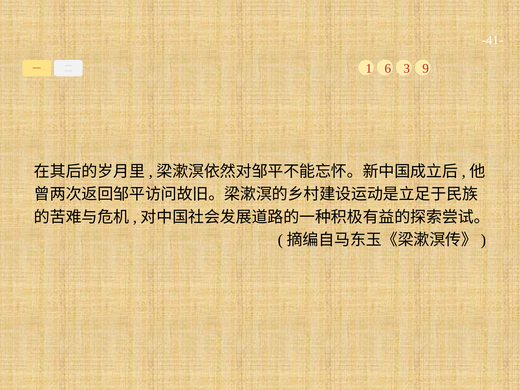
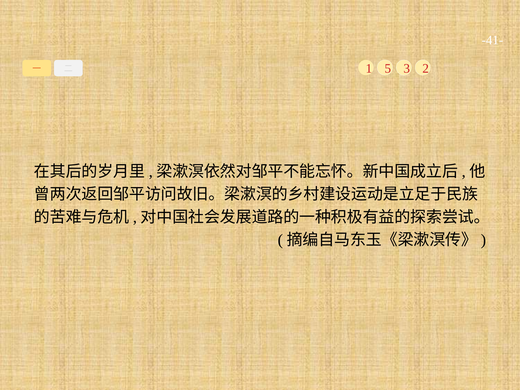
6: 6 -> 5
9: 9 -> 2
